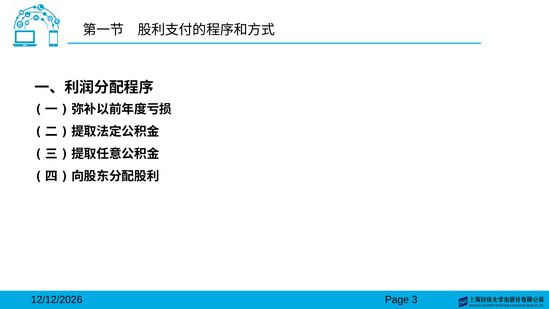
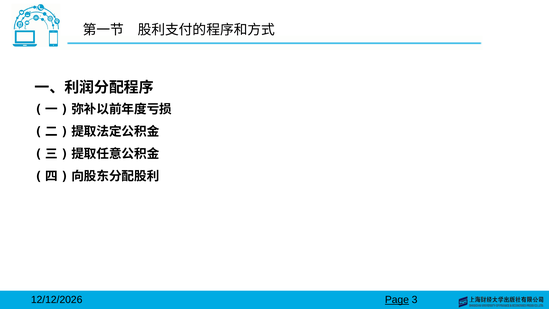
Page underline: none -> present
